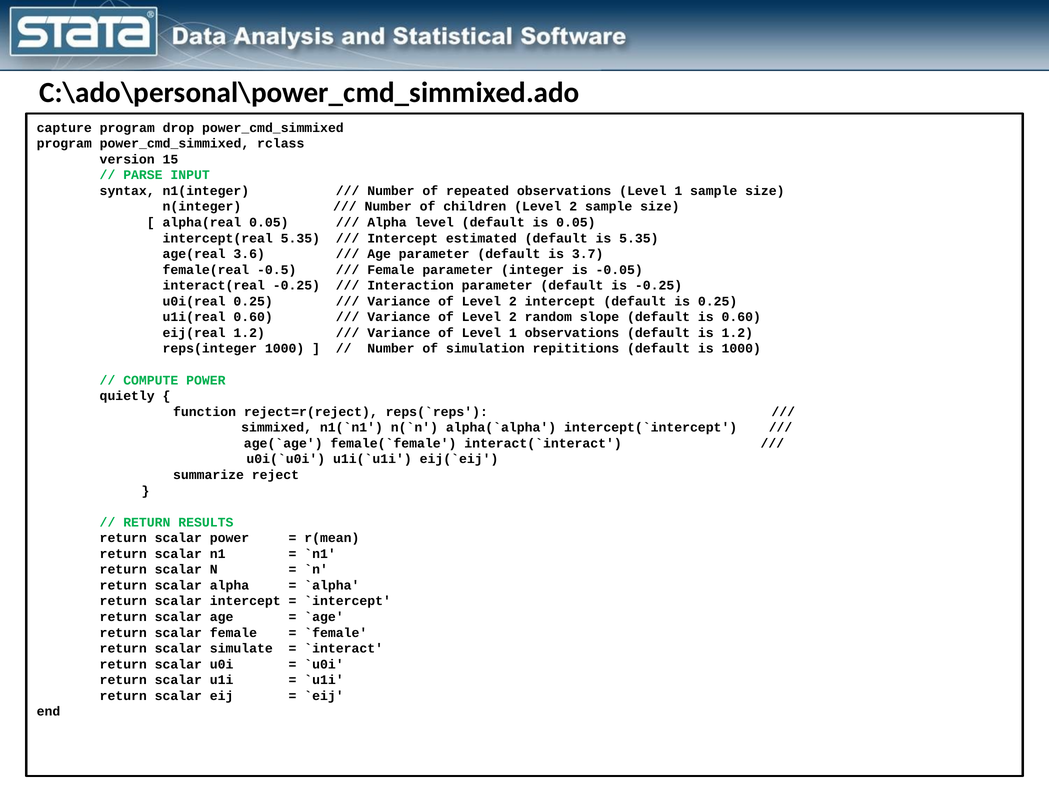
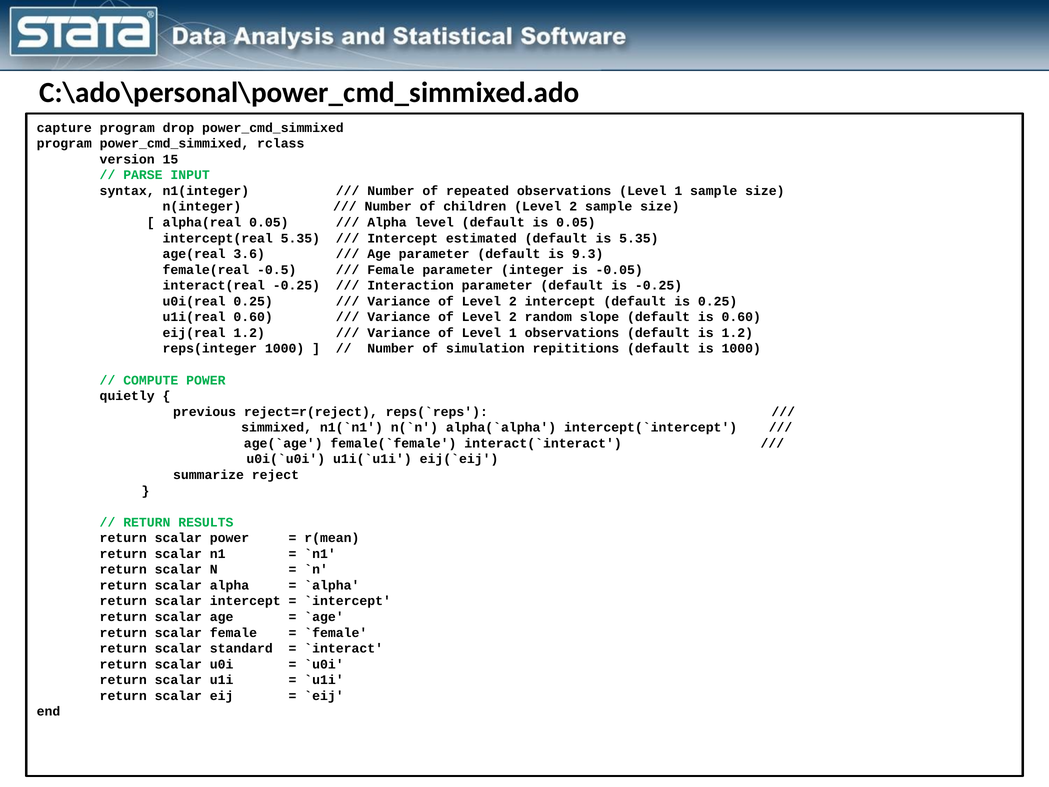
3.7: 3.7 -> 9.3
function: function -> previous
simulate: simulate -> standard
